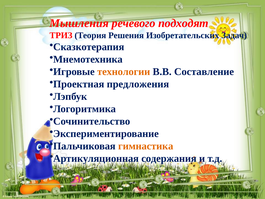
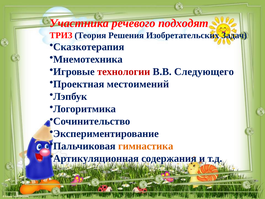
Мышления: Мышления -> Участника
технологии colour: orange -> red
Составление: Составление -> Следующего
предложения: предложения -> местоимений
